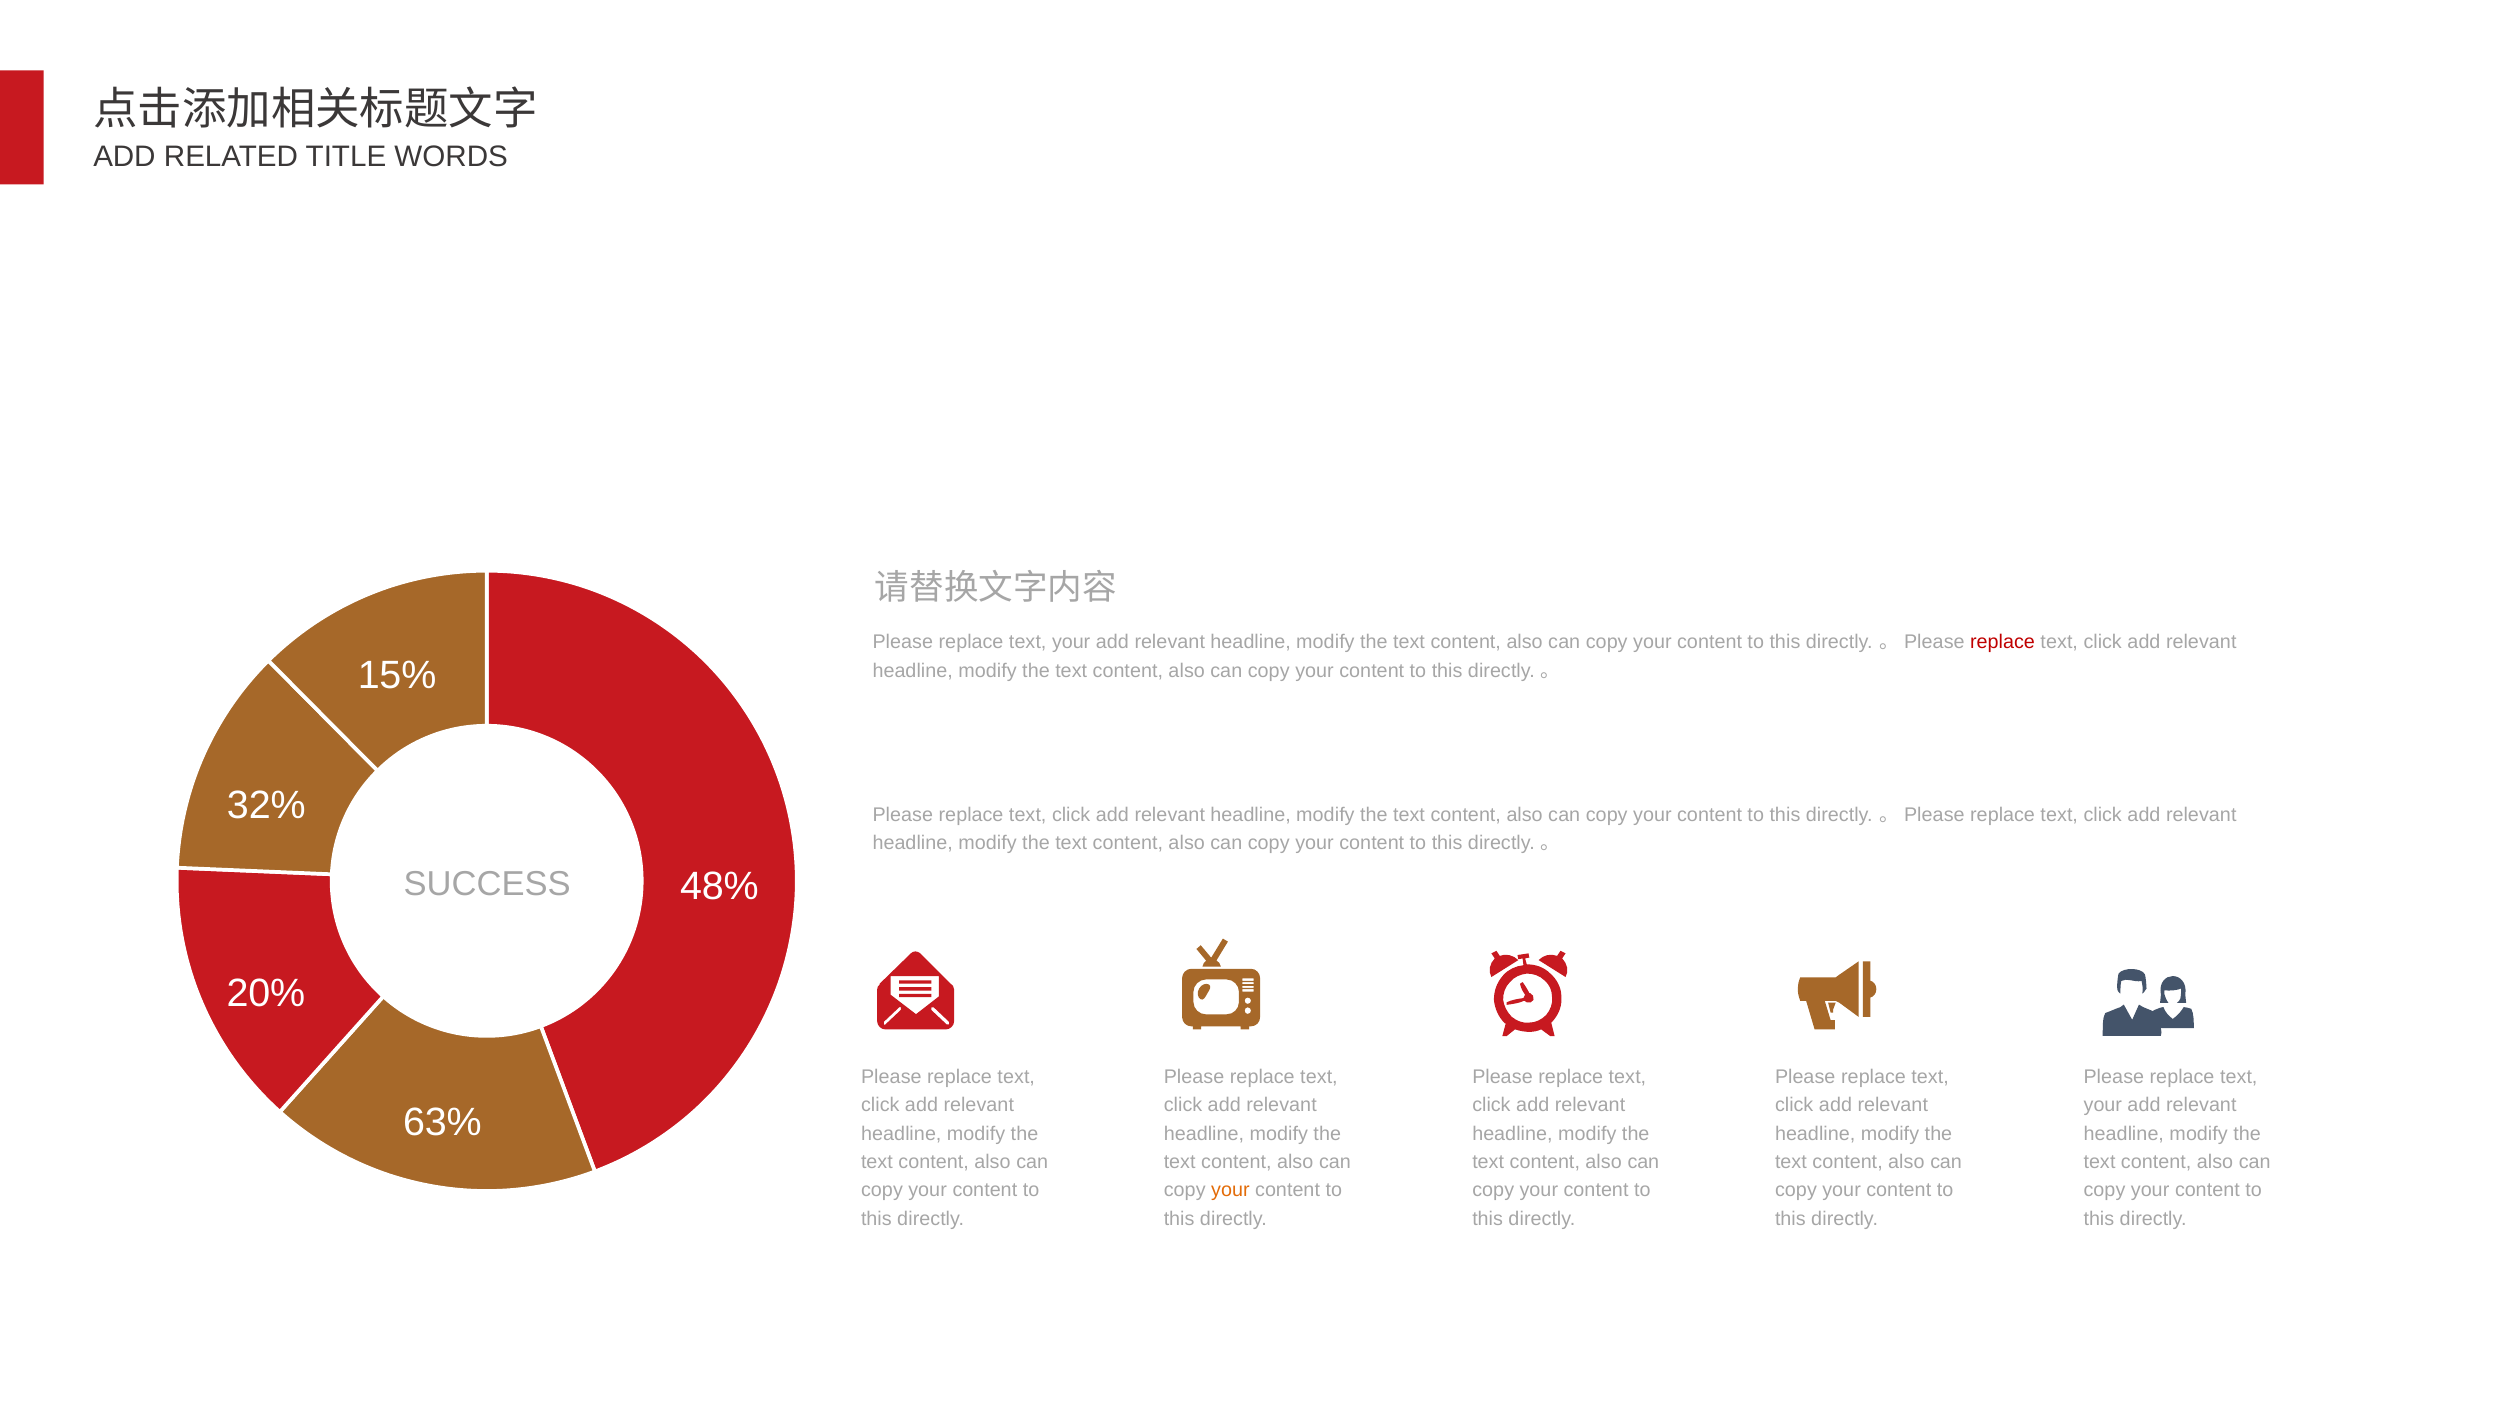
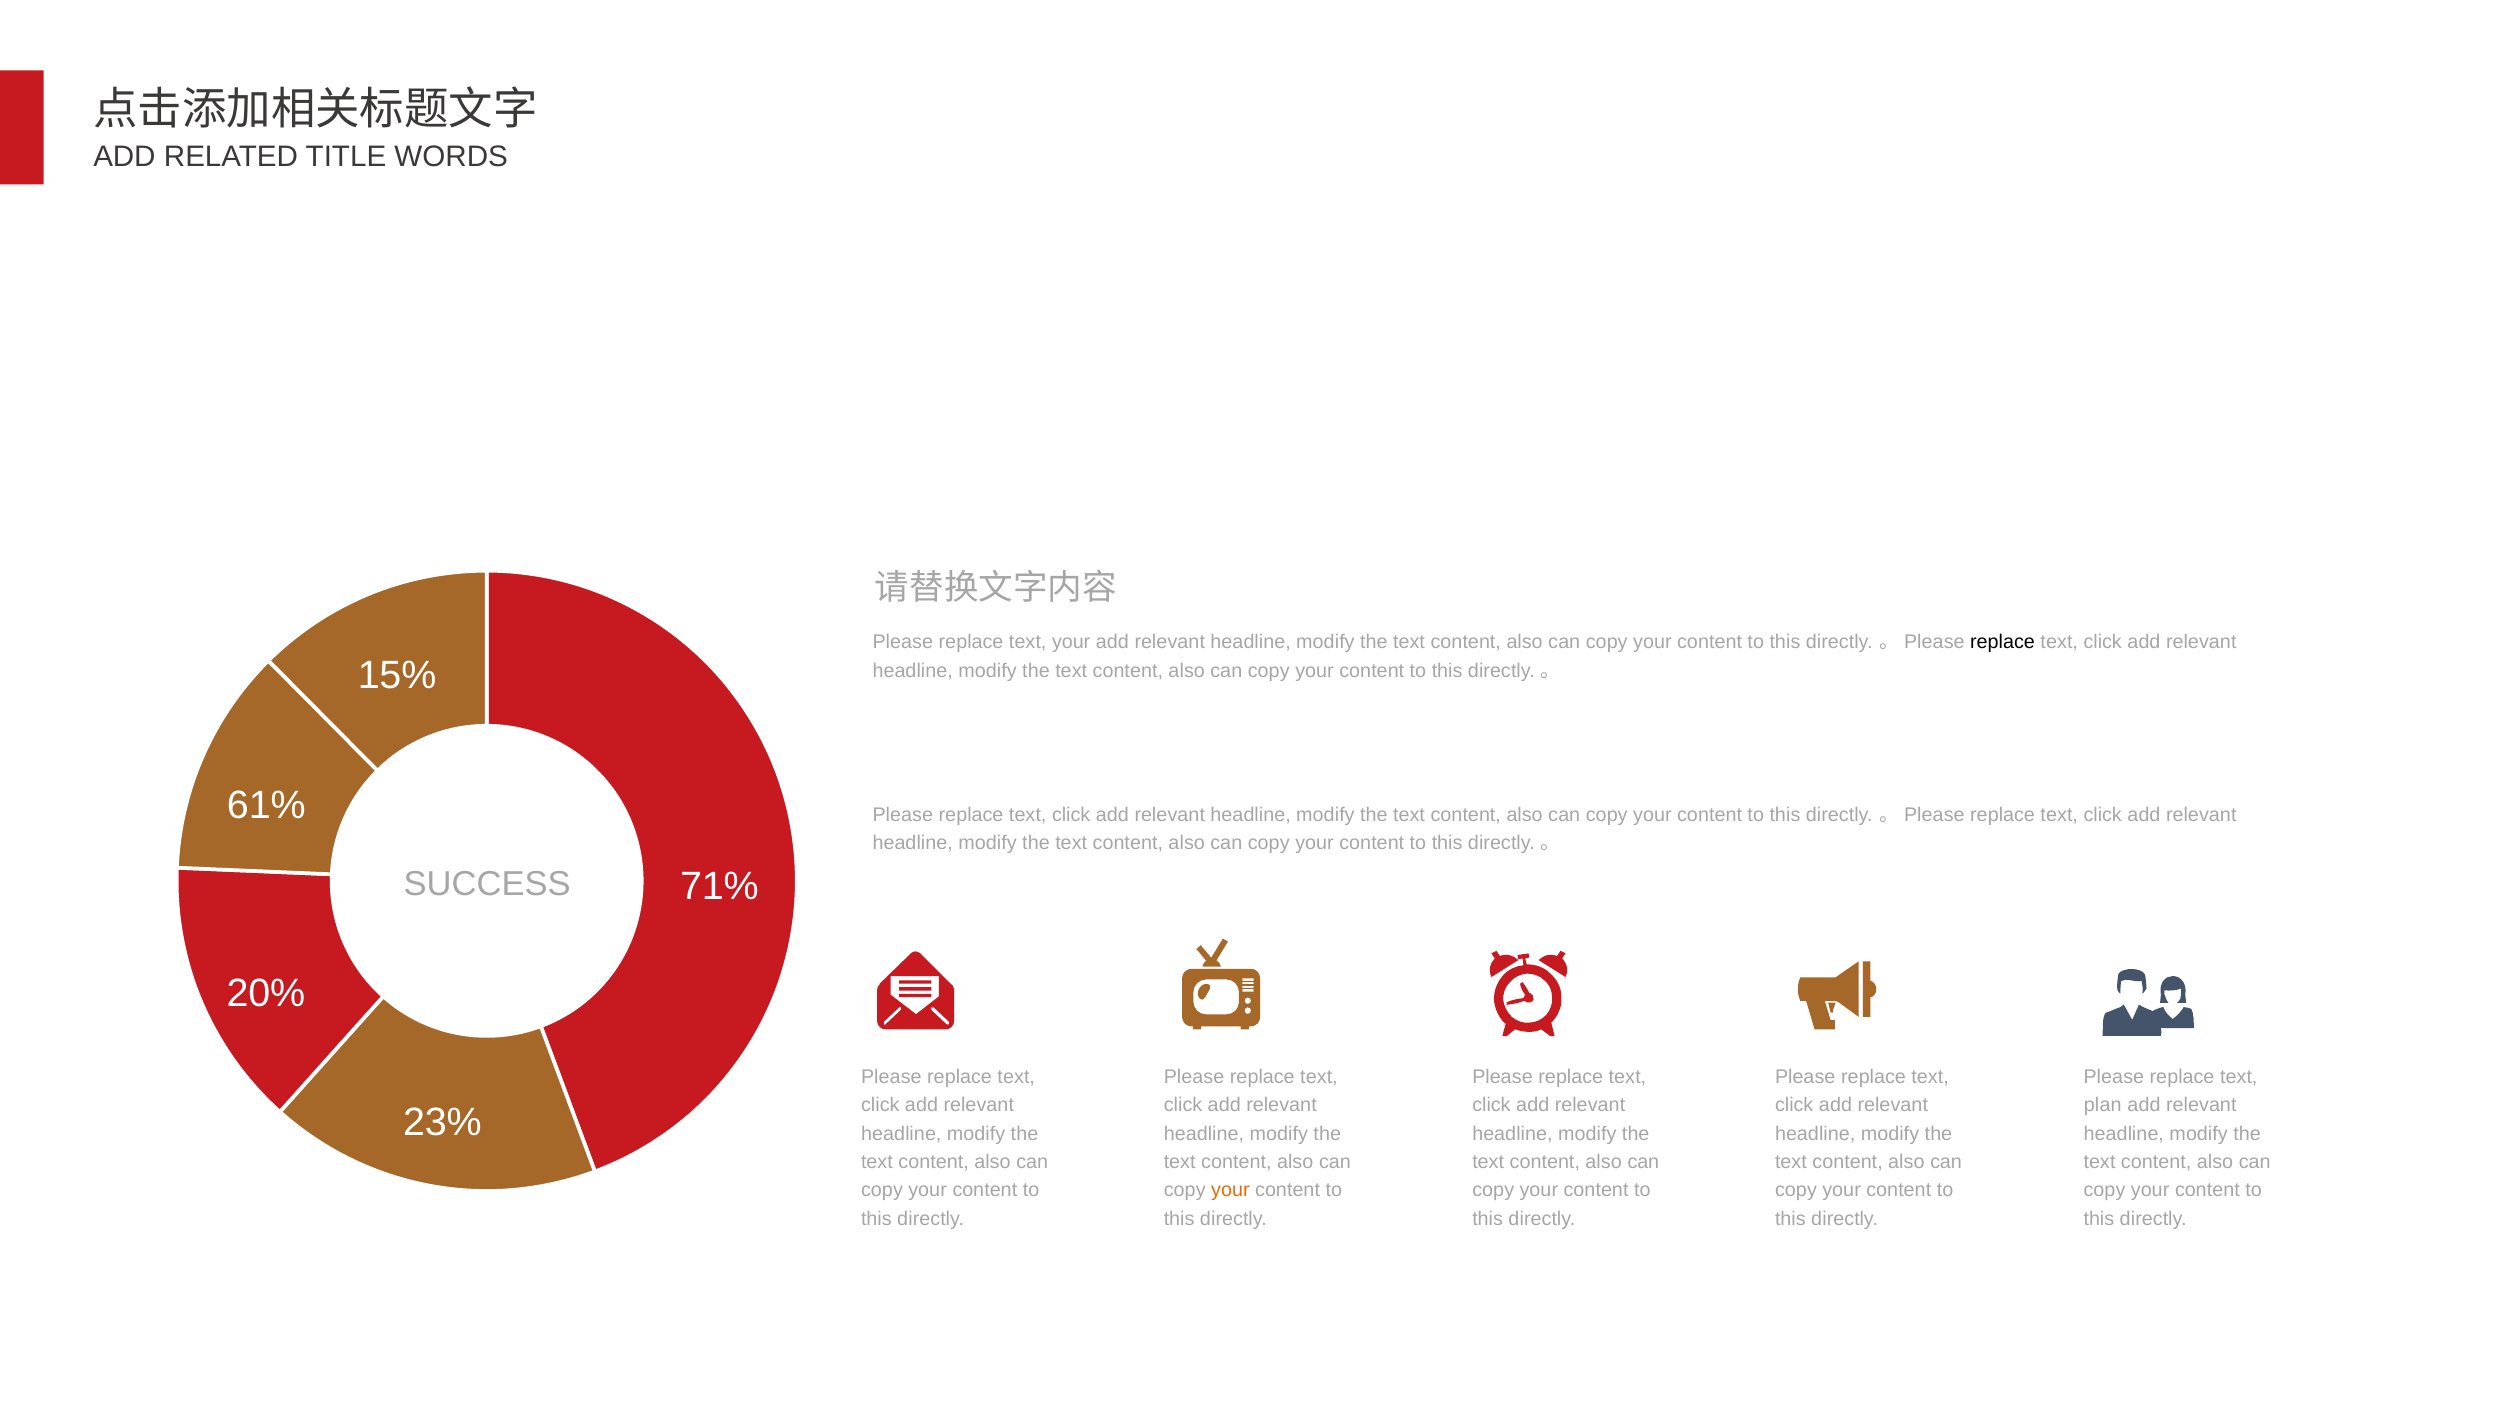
replace at (2002, 642) colour: red -> black
32%: 32% -> 61%
48%: 48% -> 71%
your at (2103, 1105): your -> plan
63%: 63% -> 23%
